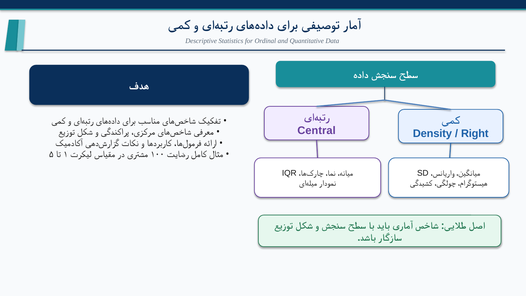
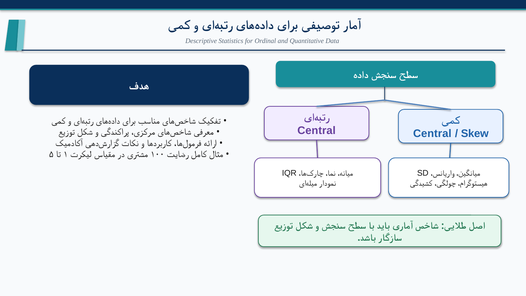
Density at (432, 133): Density -> Central
Right: Right -> Skew
